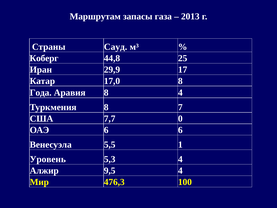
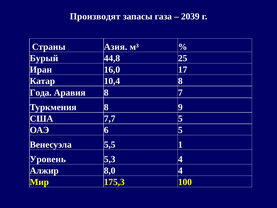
Маршрутам: Маршрутам -> Производят
2013: 2013 -> 2039
Сауд: Сауд -> Азия
Коберг: Коберг -> Бурый
29,9: 29,9 -> 16,0
17,0: 17,0 -> 10,4
8 4: 4 -> 7
7: 7 -> 9
7,7 0: 0 -> 5
6 6: 6 -> 5
9,5: 9,5 -> 8,0
476,3: 476,3 -> 175,3
